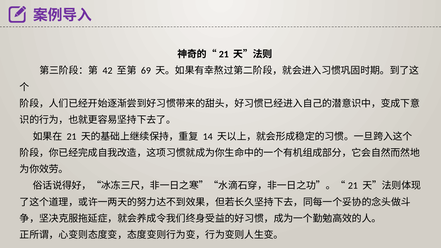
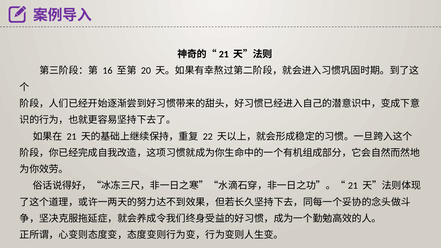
42: 42 -> 16
69: 69 -> 20
14: 14 -> 22
